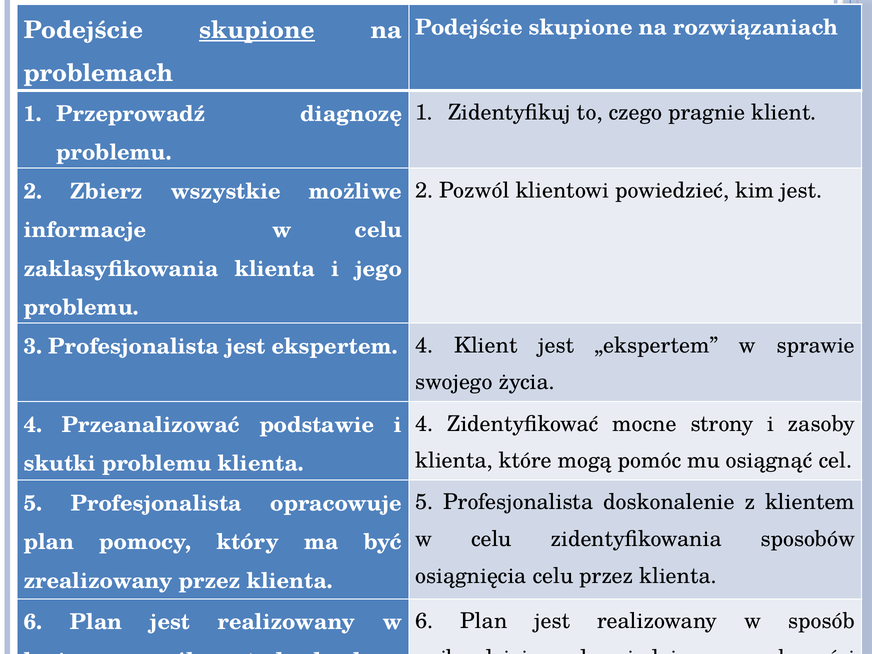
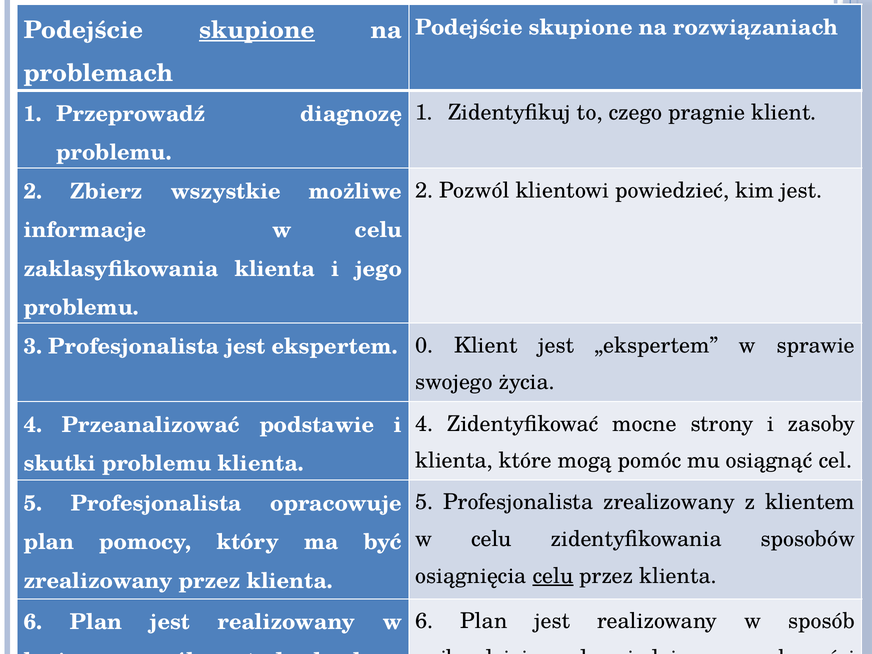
ekspertem 4: 4 -> 0
Profesjonalista doskonalenie: doskonalenie -> zrealizowany
celu at (553, 576) underline: none -> present
